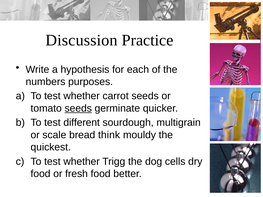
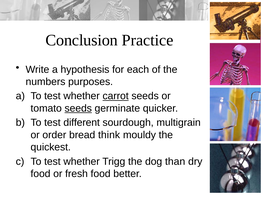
Discussion: Discussion -> Conclusion
carrot underline: none -> present
scale: scale -> order
cells: cells -> than
